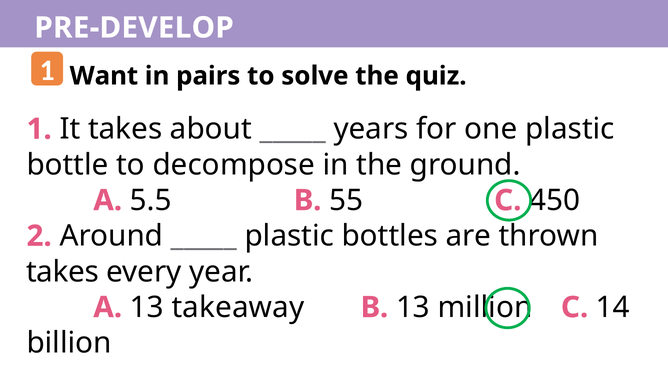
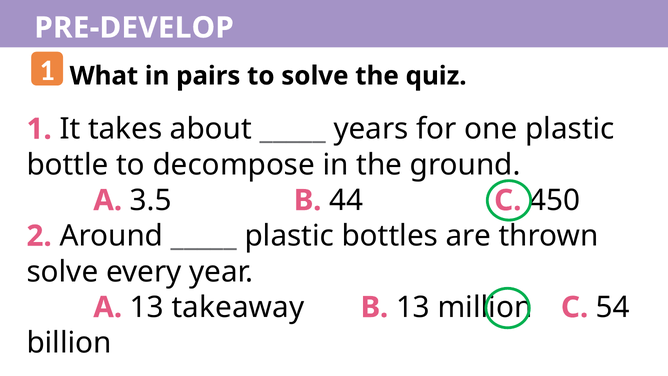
Want: Want -> What
5.5: 5.5 -> 3.5
55: 55 -> 44
takes at (63, 272): takes -> solve
14: 14 -> 54
